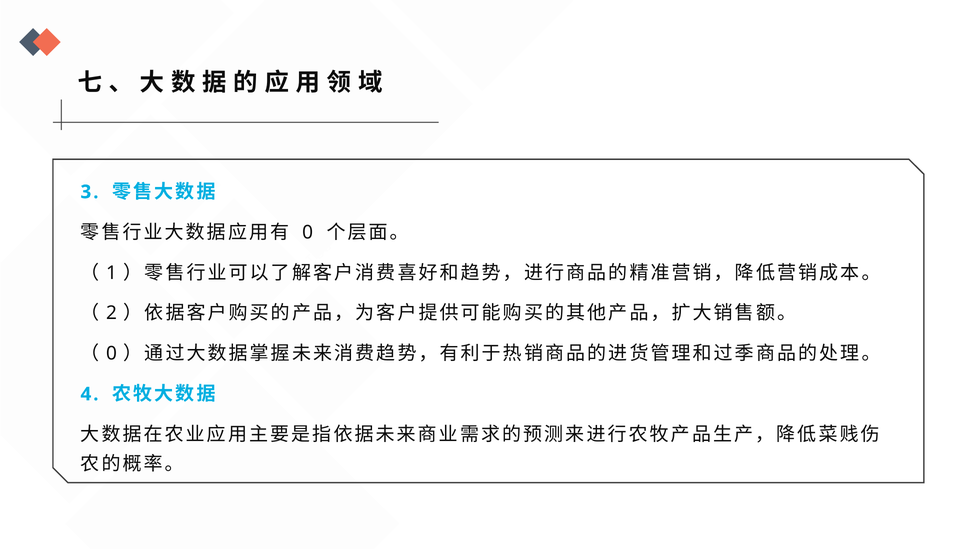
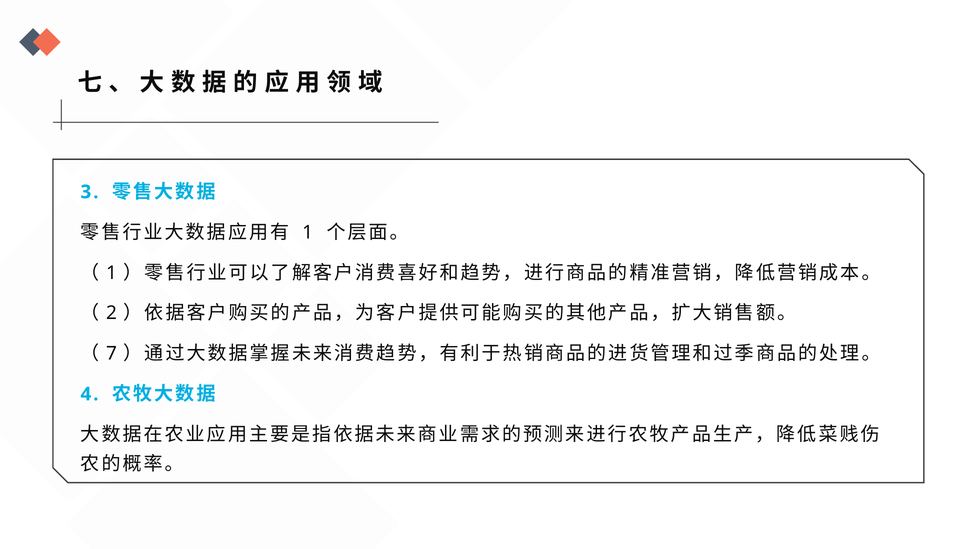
0 at (308, 233): 0 -> 1
0 at (111, 354): 0 -> 7
